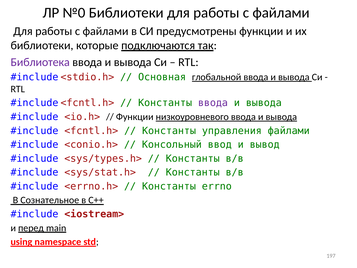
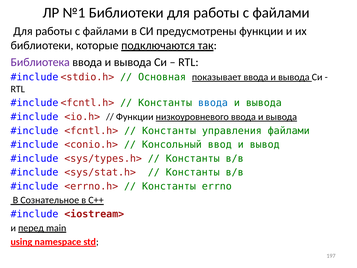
№0: №0 -> №1
глобальной: глобальной -> показывает
ввода at (213, 103) colour: purple -> blue
